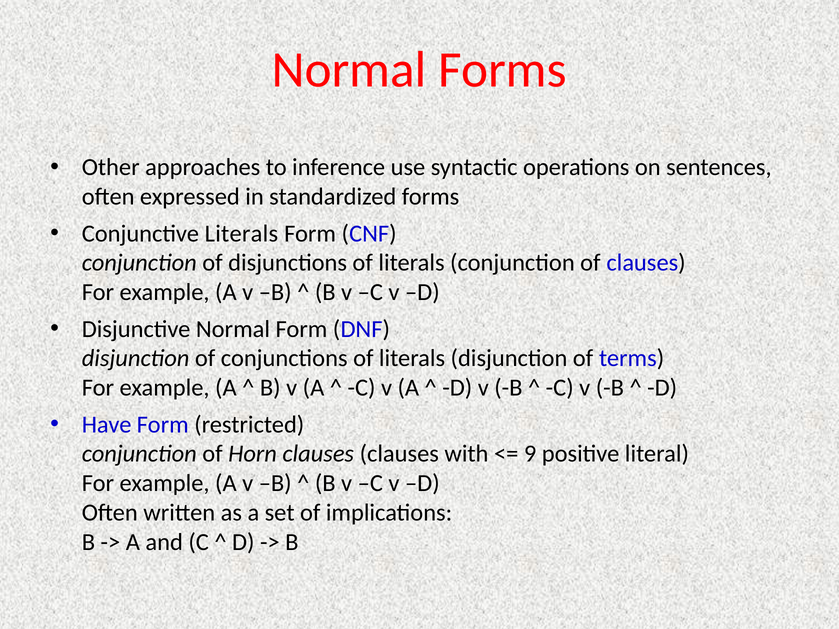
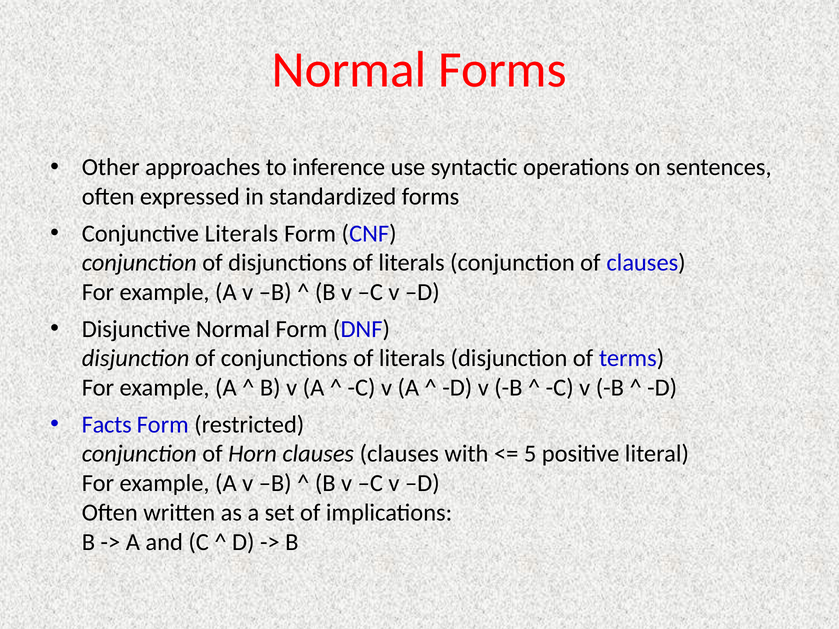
Have: Have -> Facts
9: 9 -> 5
